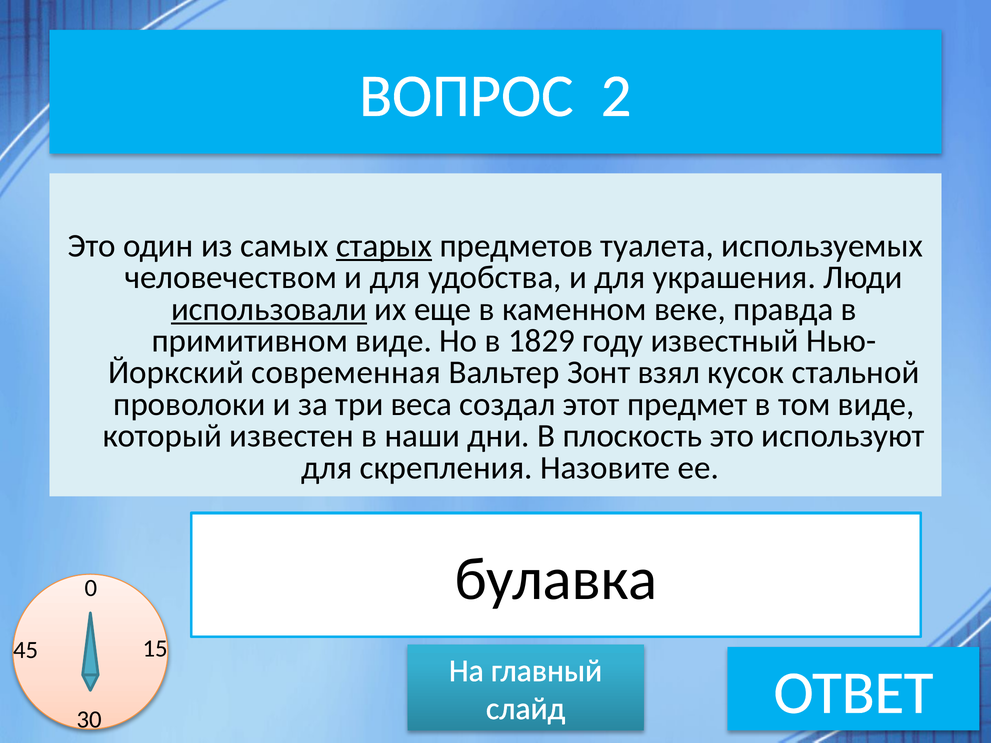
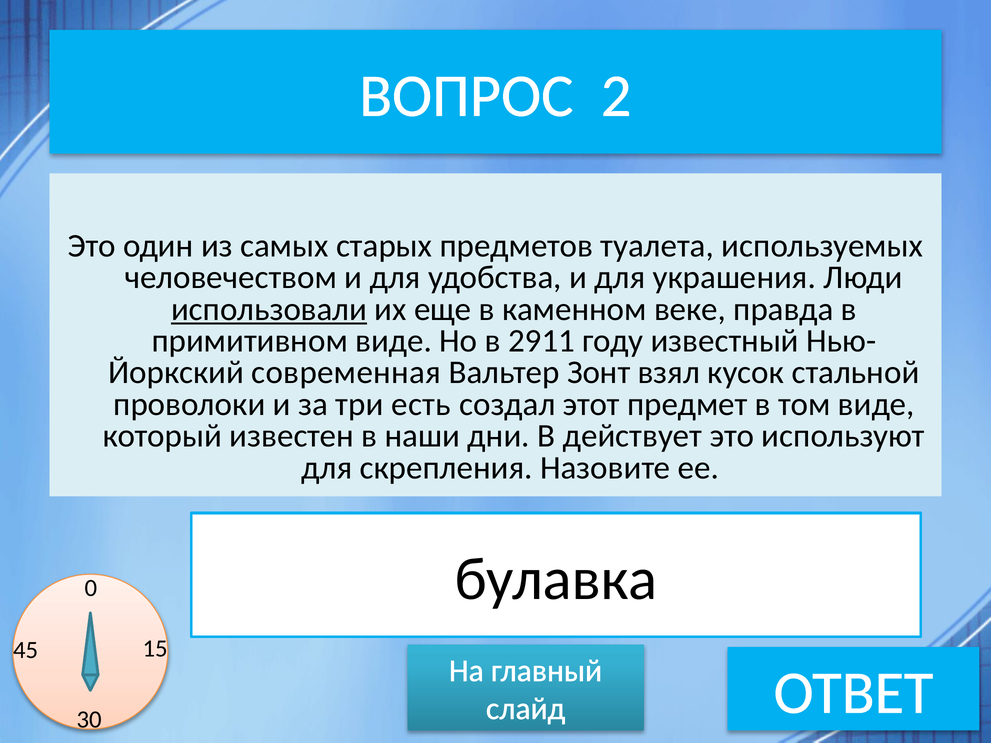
старых underline: present -> none
1829: 1829 -> 2911
веса: веса -> есть
плоскость: плоскость -> действует
